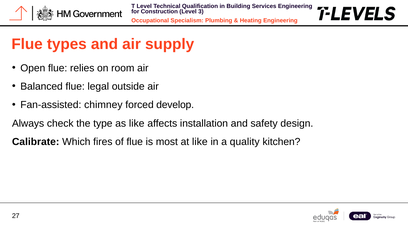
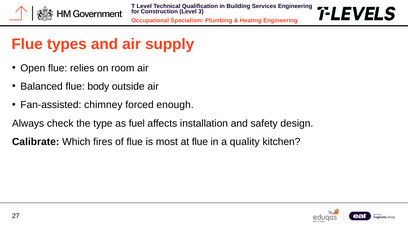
legal: legal -> body
develop: develop -> enough
as like: like -> fuel
at like: like -> flue
